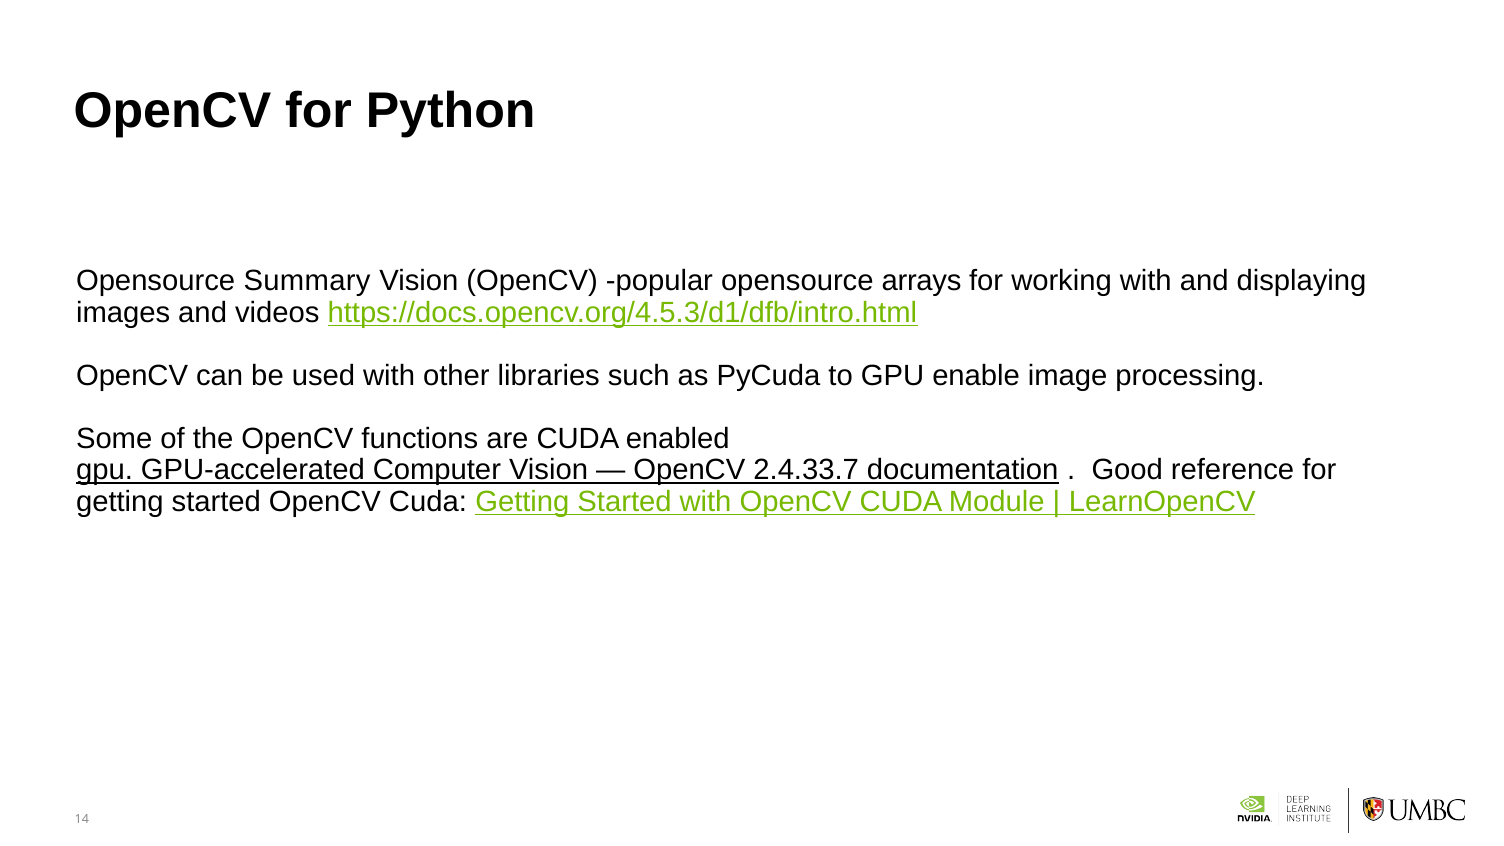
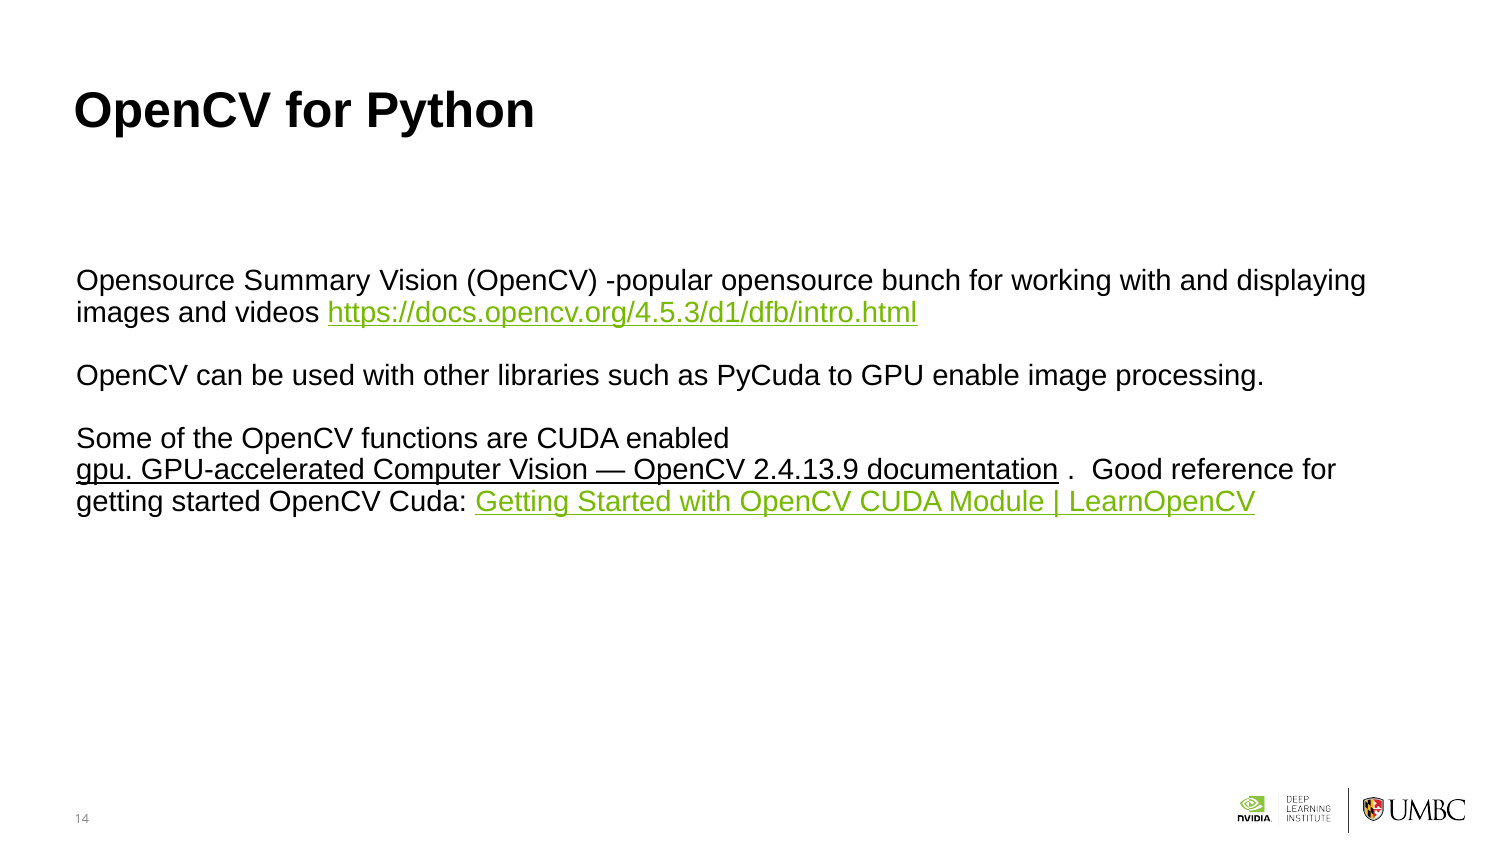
arrays: arrays -> bunch
2.4.33.7: 2.4.33.7 -> 2.4.13.9
